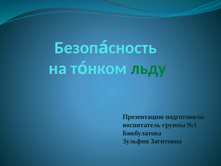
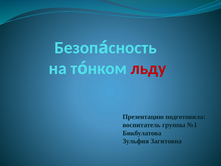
льду colour: green -> red
